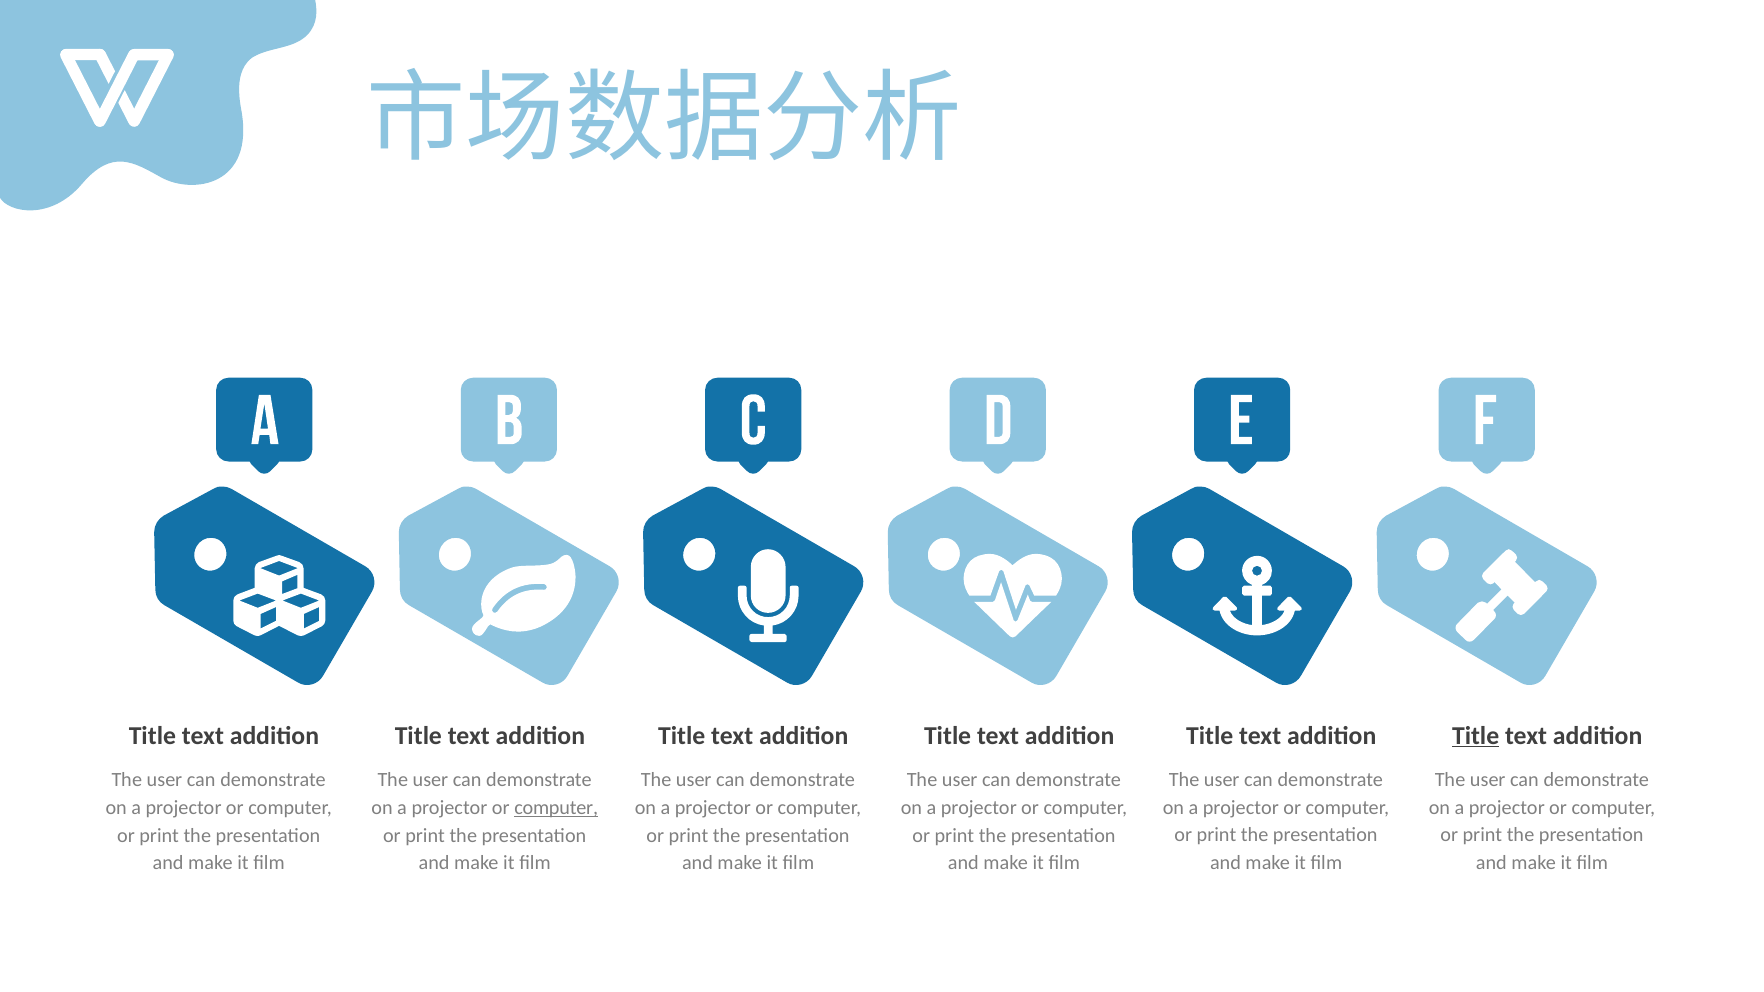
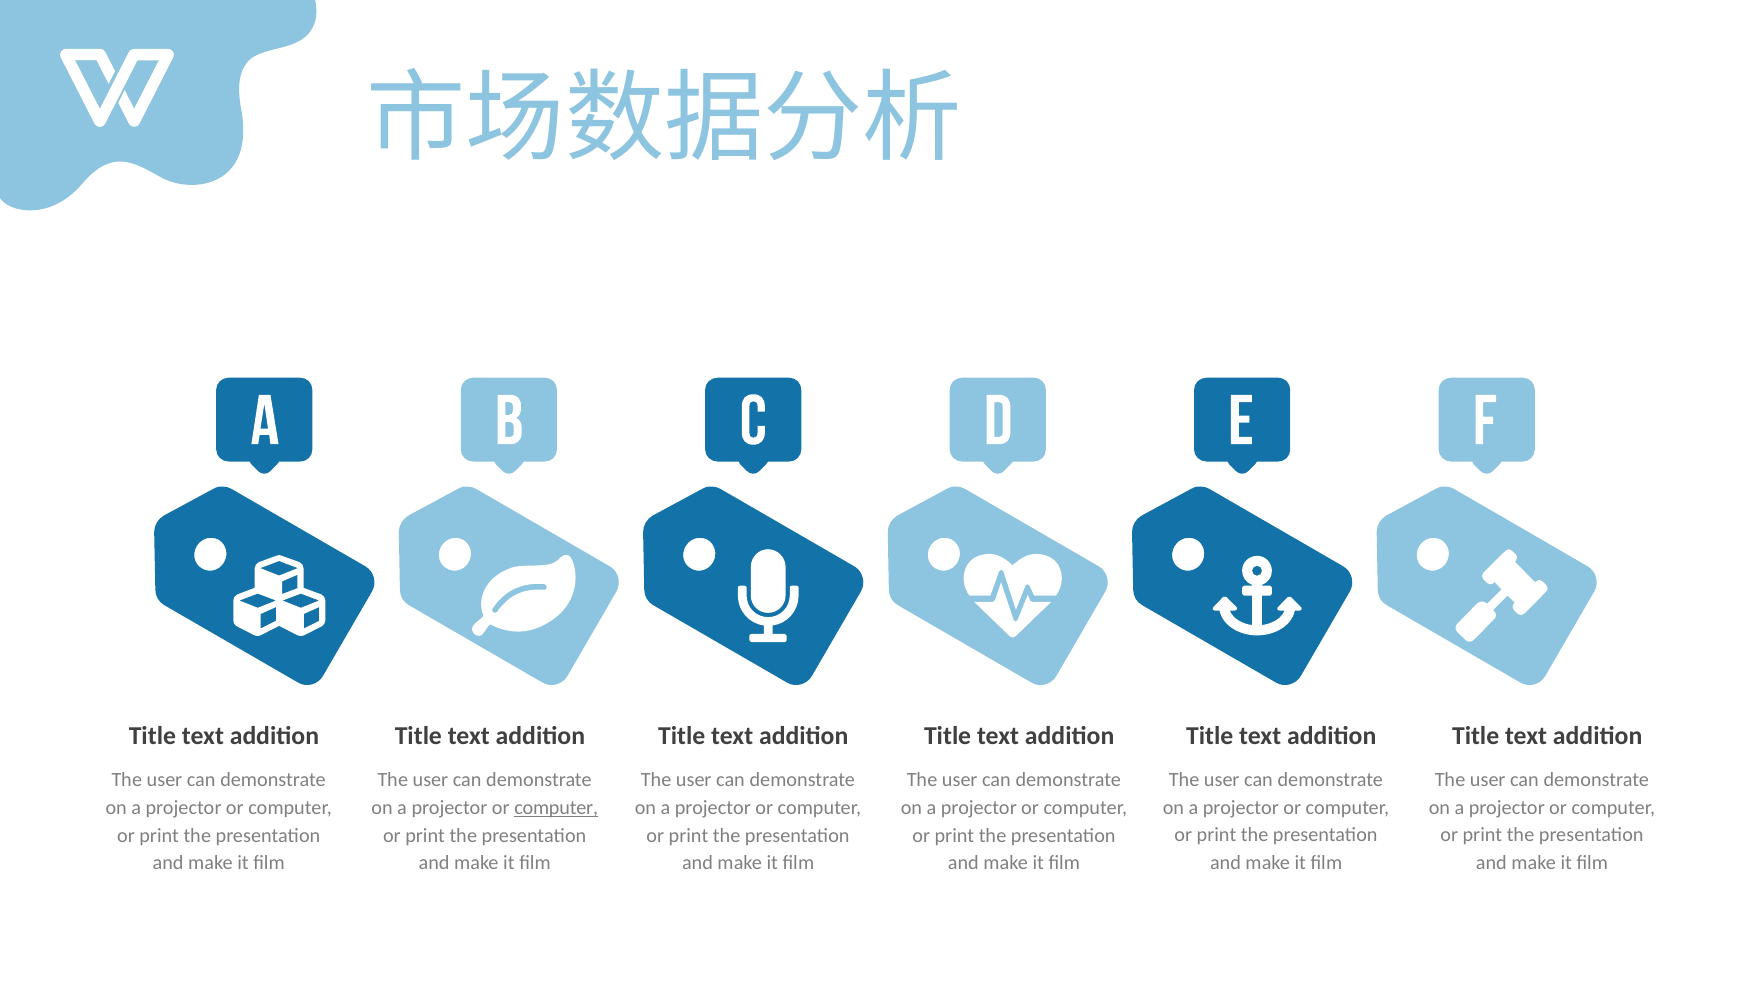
Title at (1476, 736) underline: present -> none
